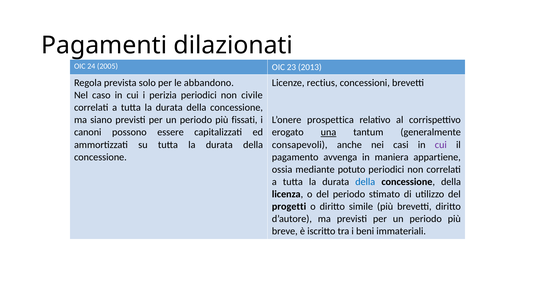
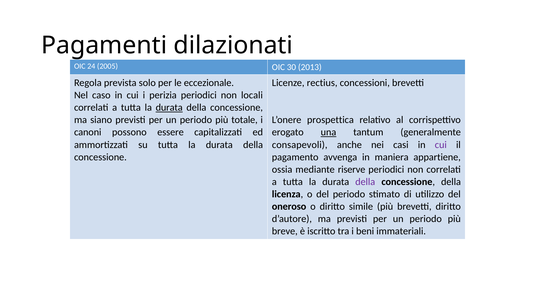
23: 23 -> 30
abbandono: abbandono -> eccezionale
civile: civile -> locali
durata at (169, 108) underline: none -> present
fissati: fissati -> totale
potuto: potuto -> riserve
della at (365, 182) colour: blue -> purple
progetti: progetti -> oneroso
